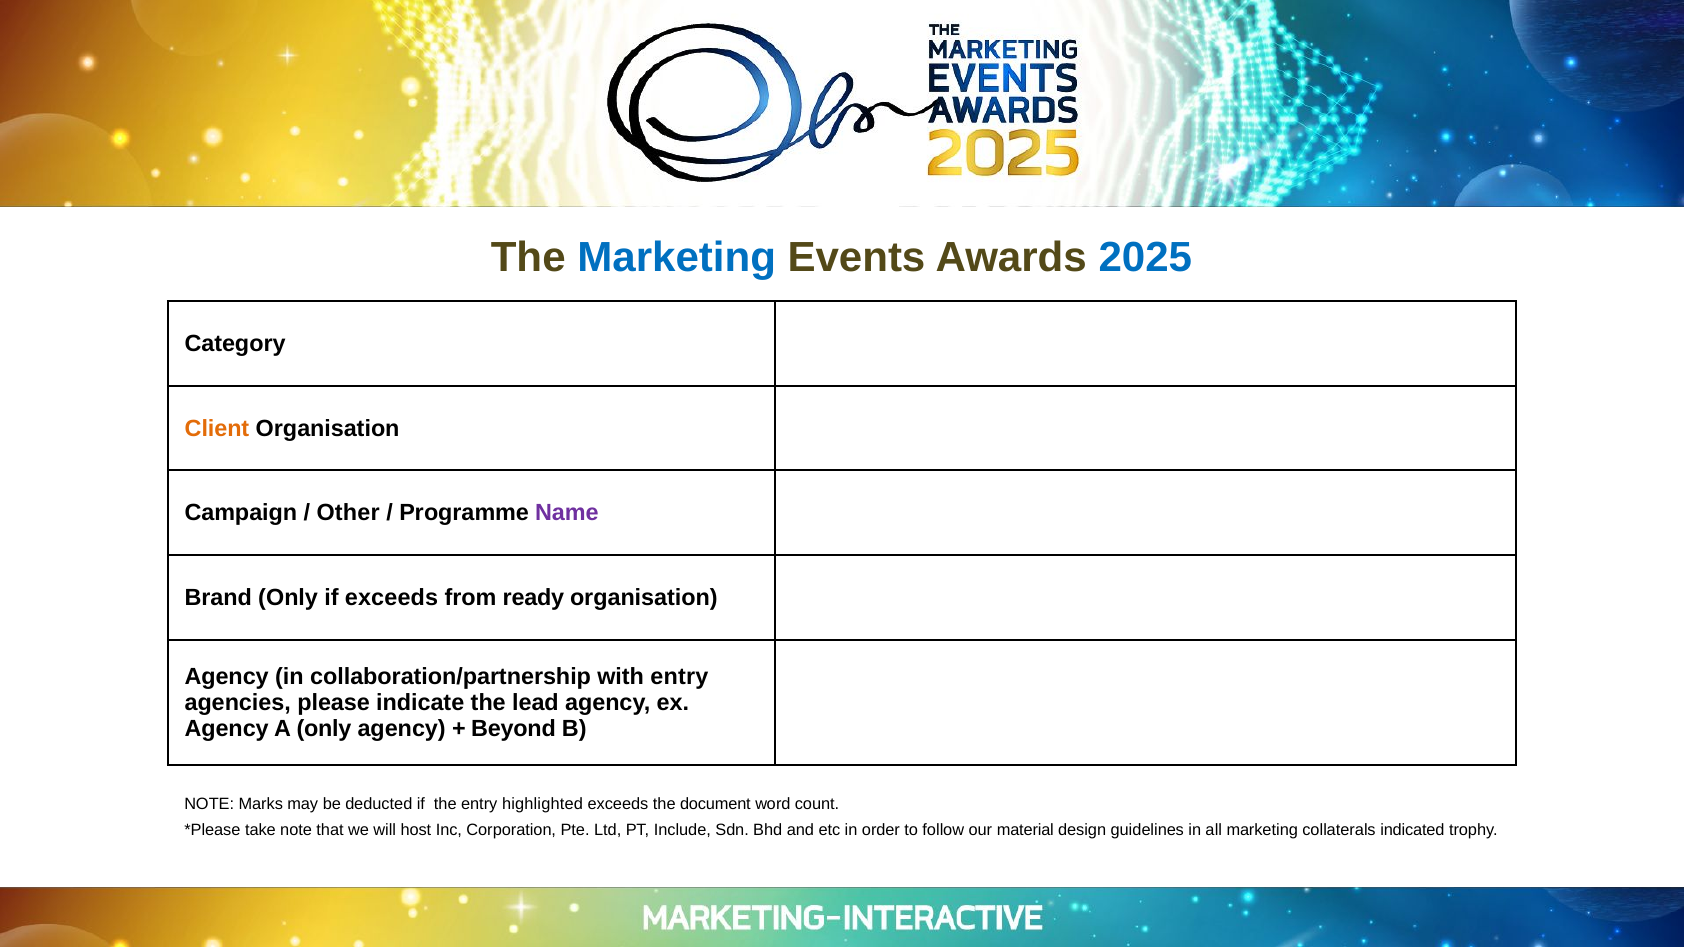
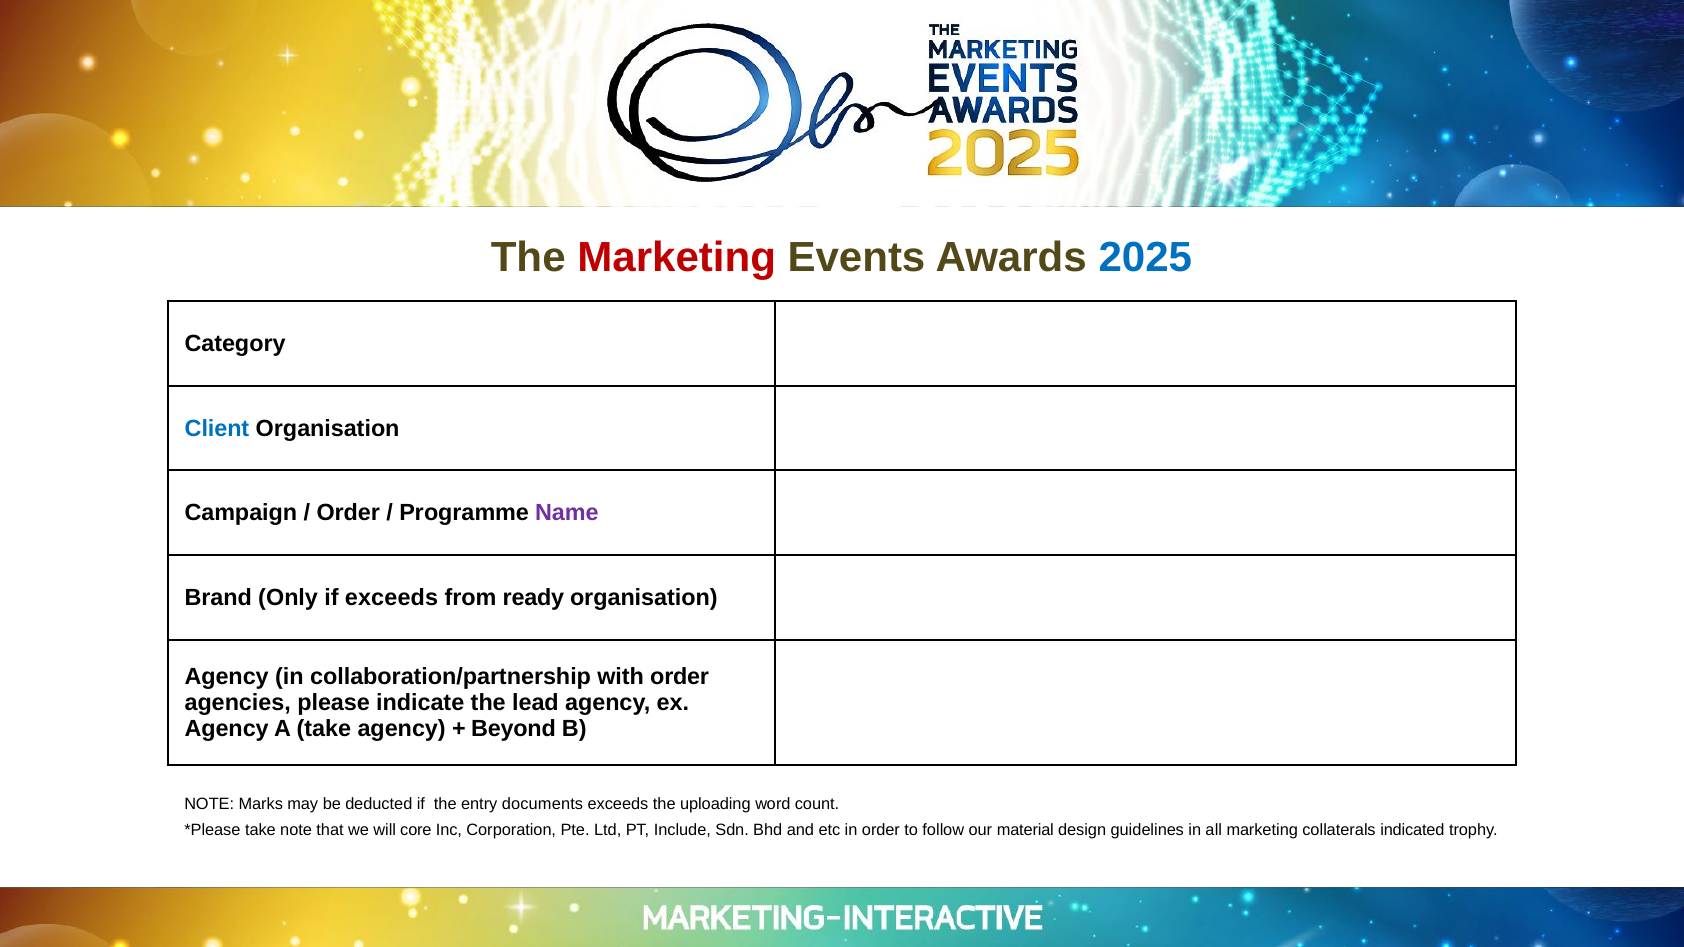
Marketing at (677, 258) colour: blue -> red
Client colour: orange -> blue
Other at (348, 513): Other -> Order
with entry: entry -> order
A only: only -> take
highlighted: highlighted -> documents
document: document -> uploading
host: host -> core
